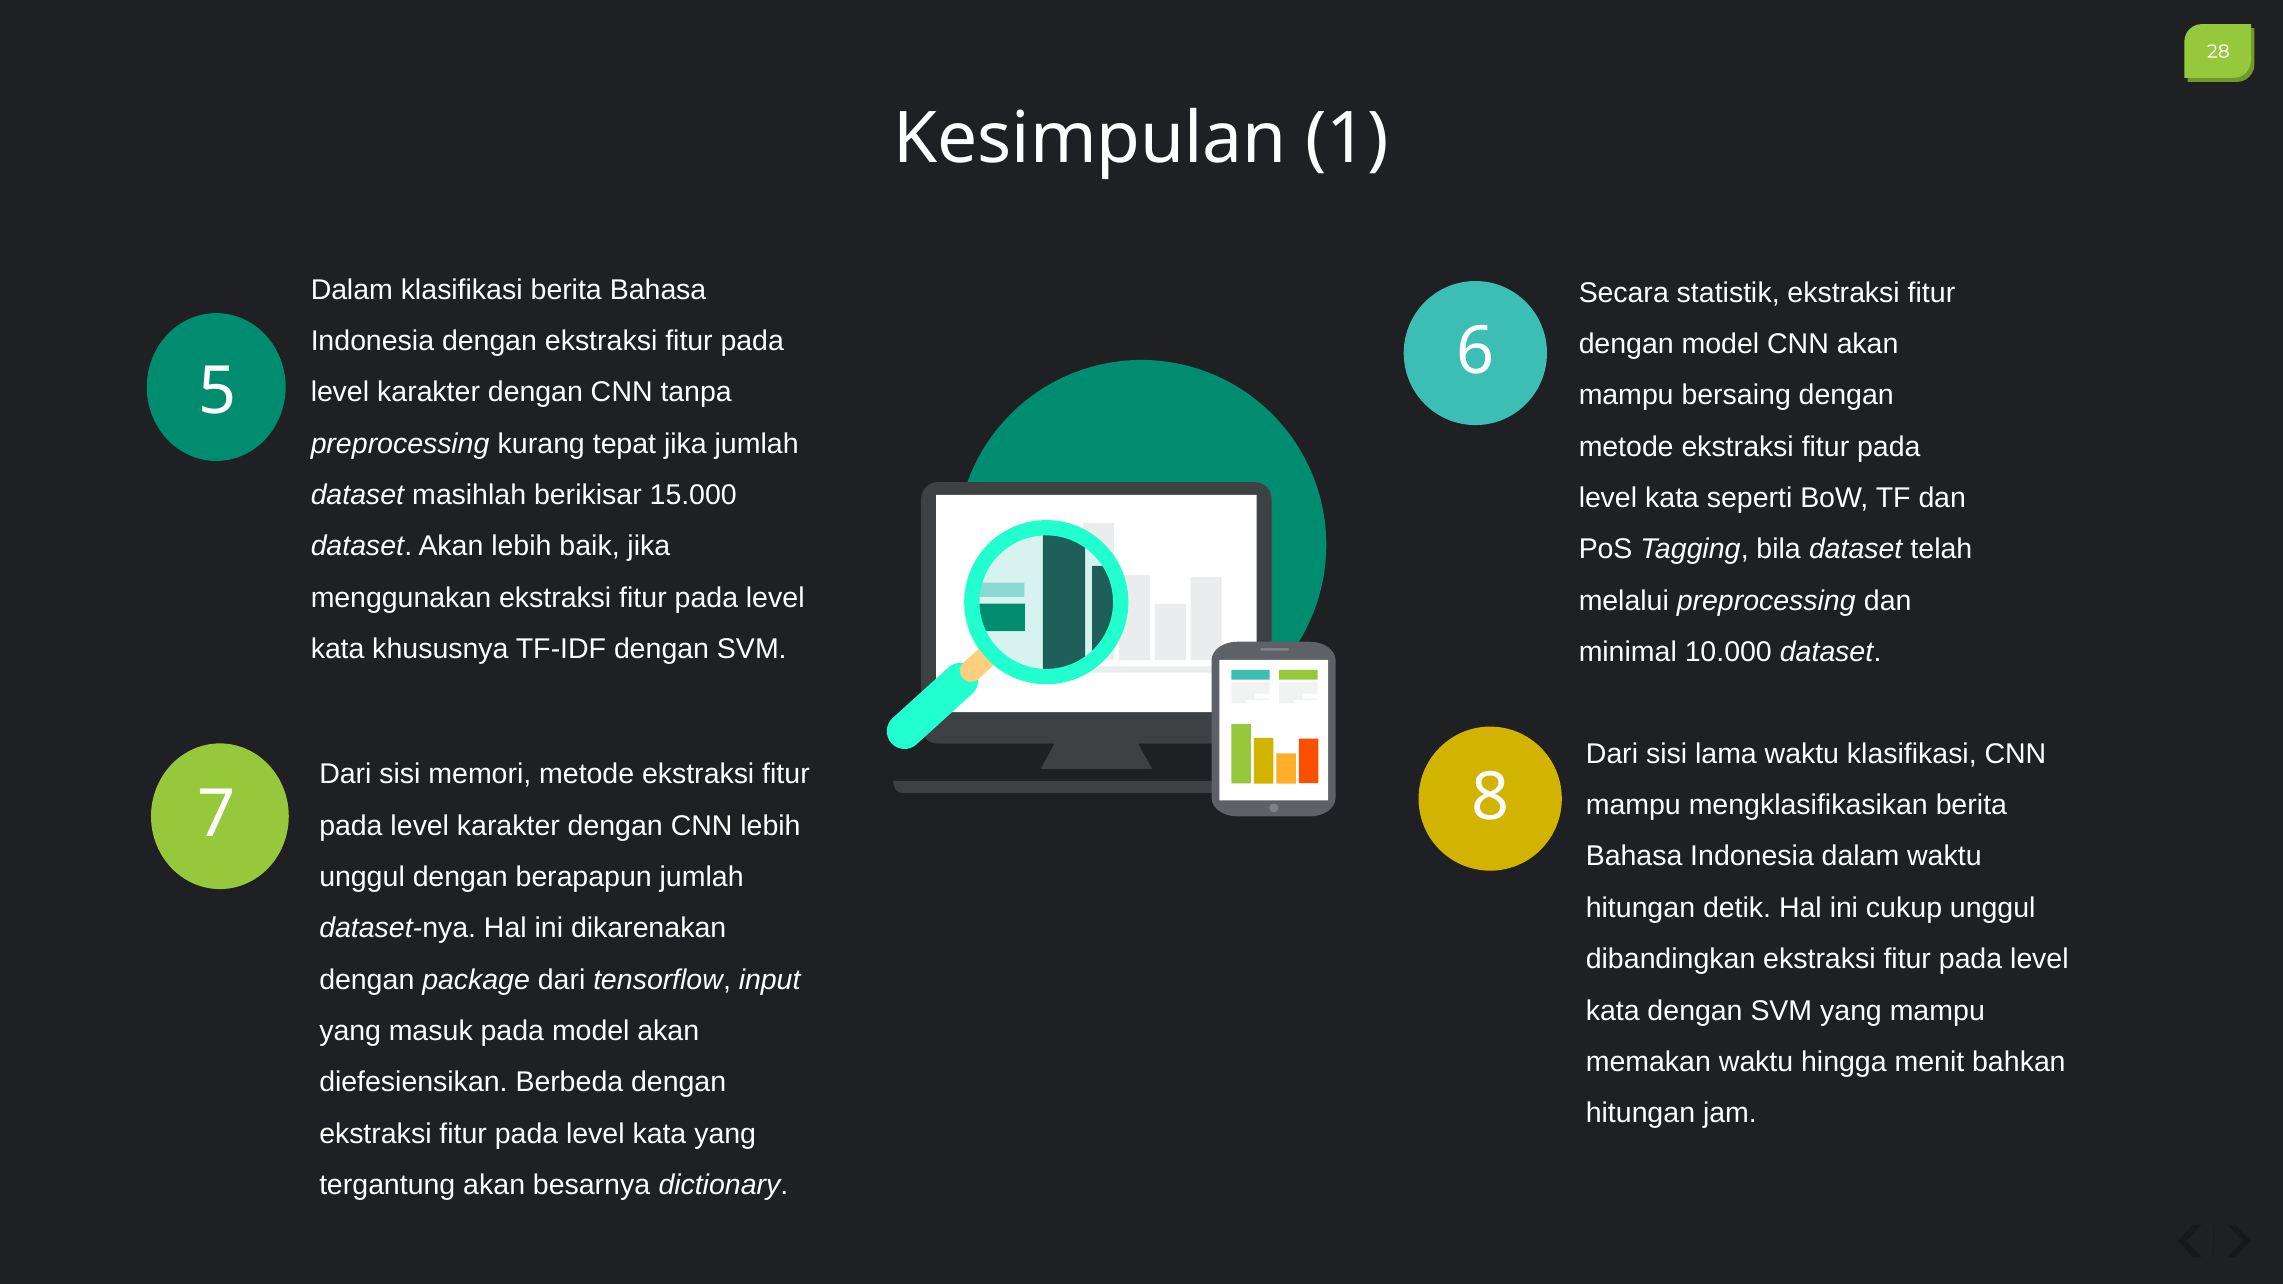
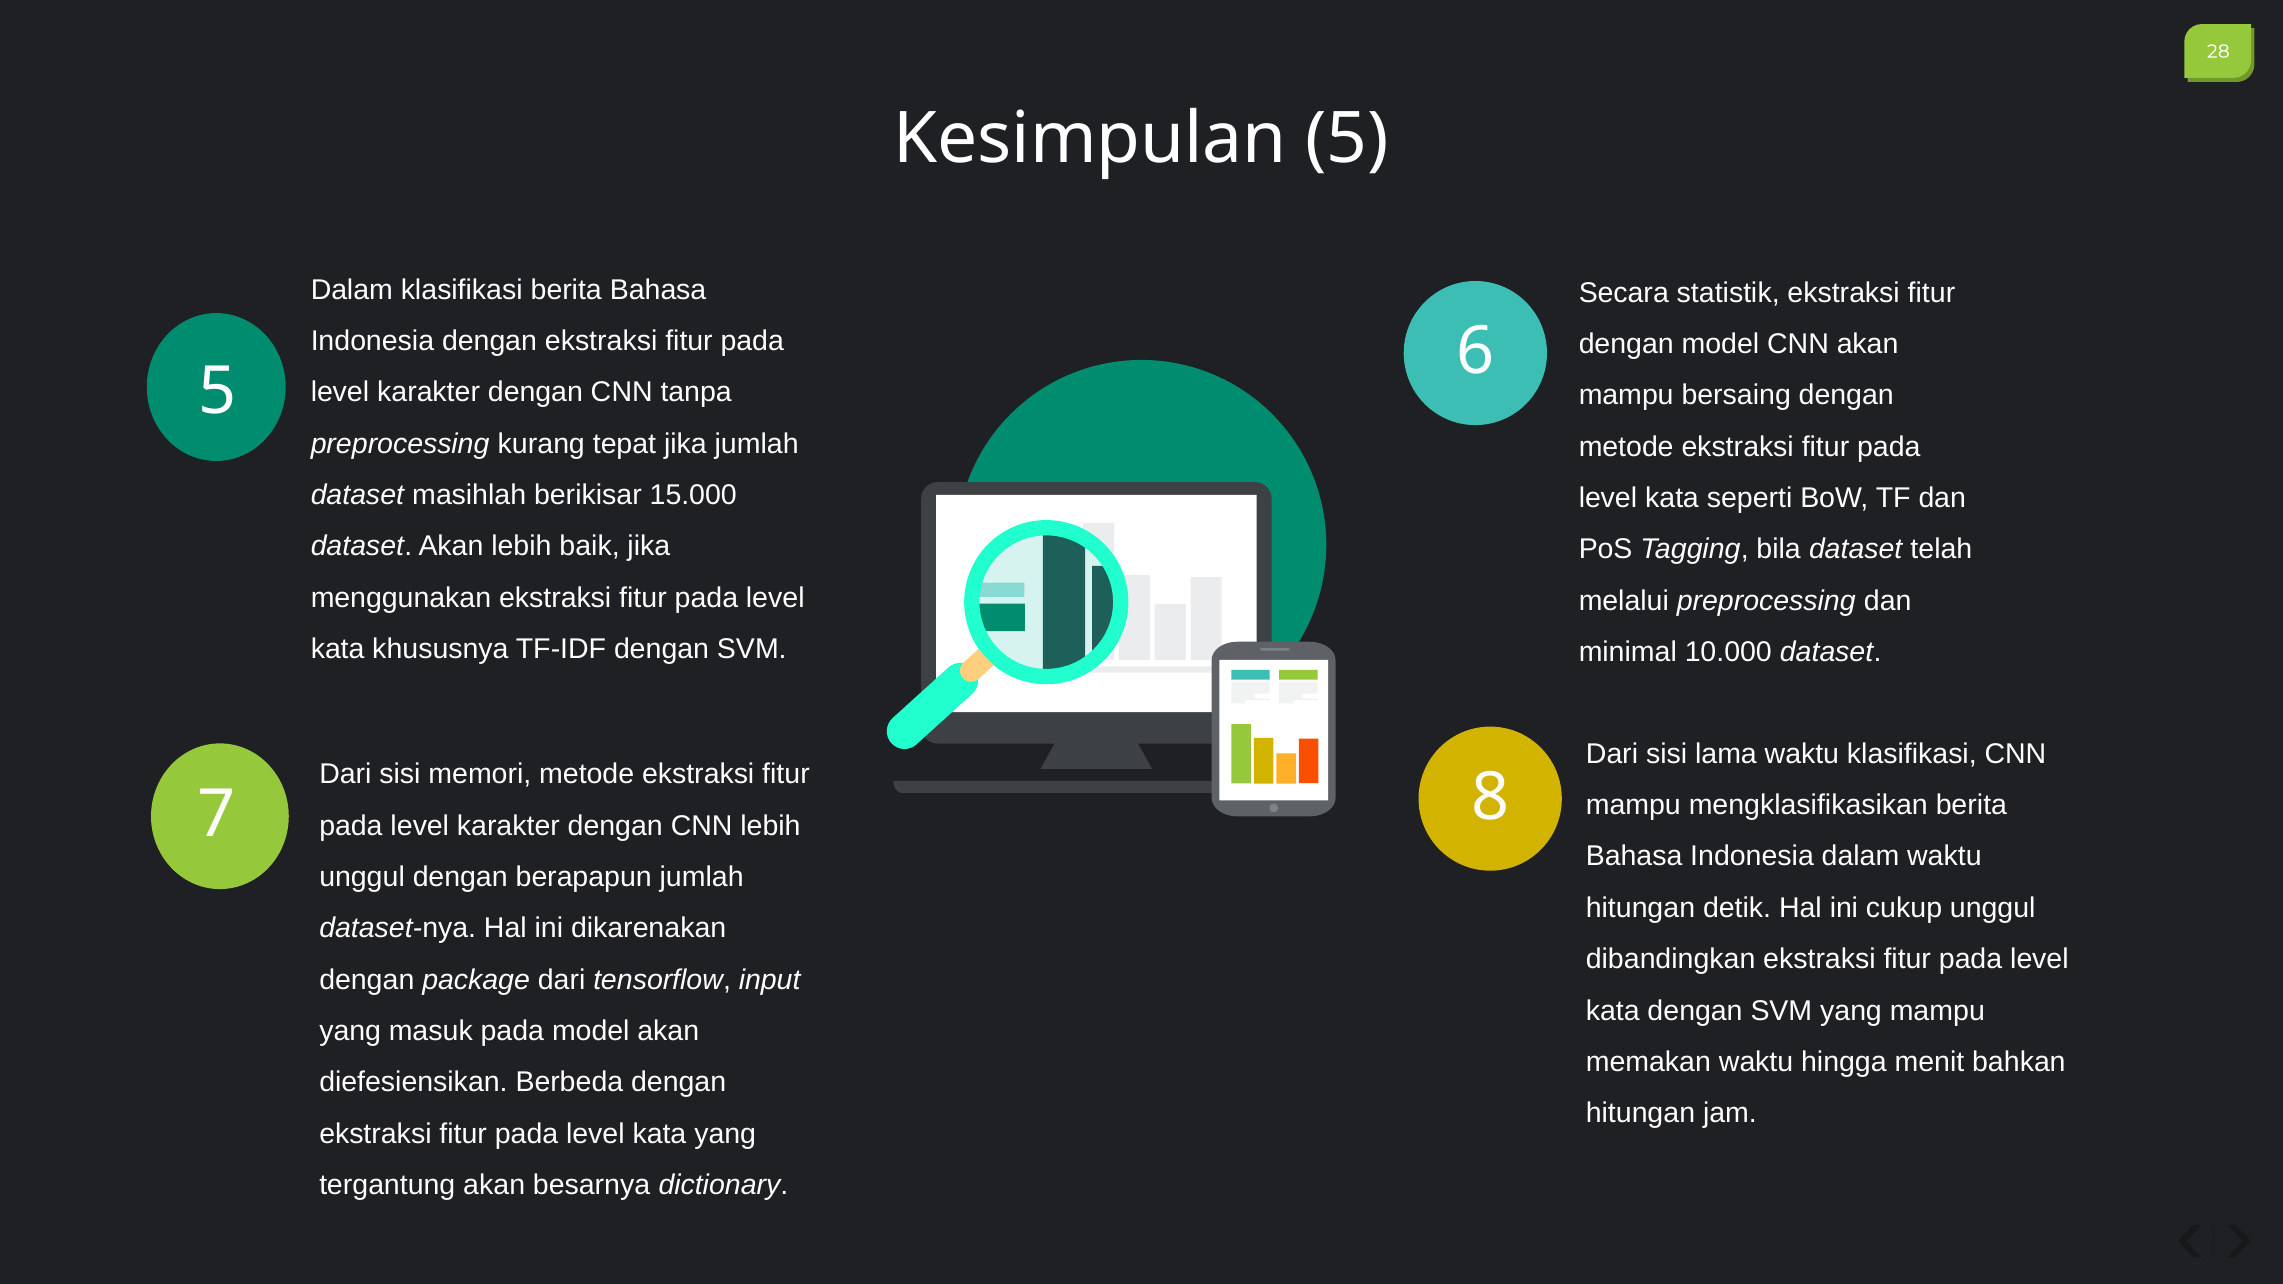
Kesimpulan 1: 1 -> 5
